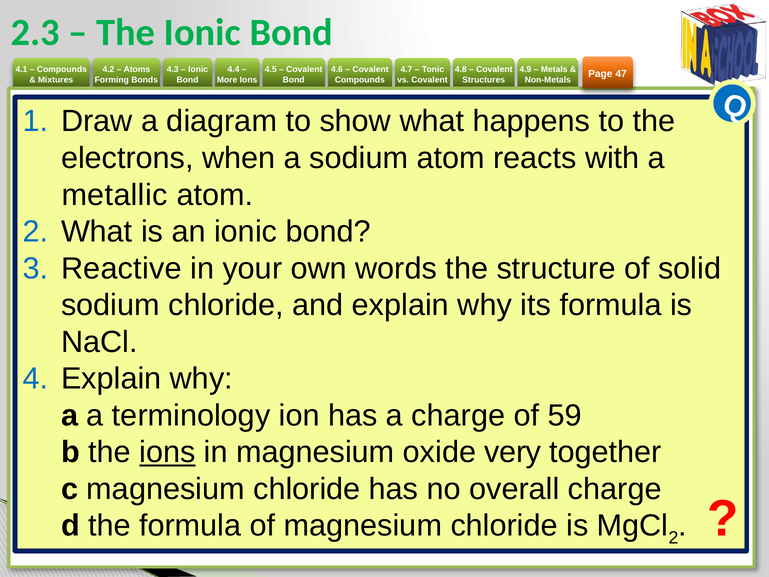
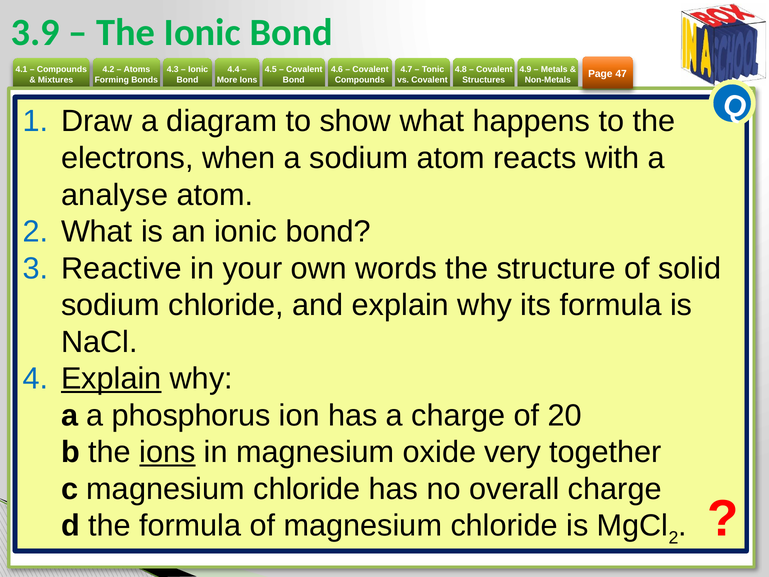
2.3: 2.3 -> 3.9
metallic: metallic -> analyse
Explain at (111, 379) underline: none -> present
terminology: terminology -> phosphorus
59: 59 -> 20
